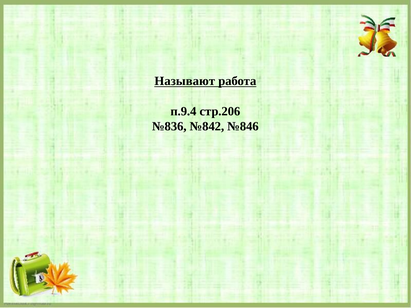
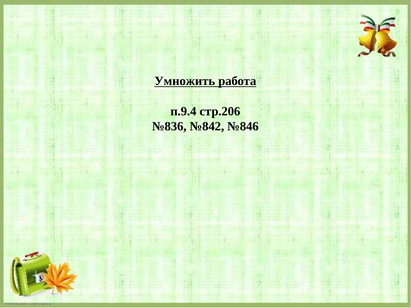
Называют: Называют -> Умножить
